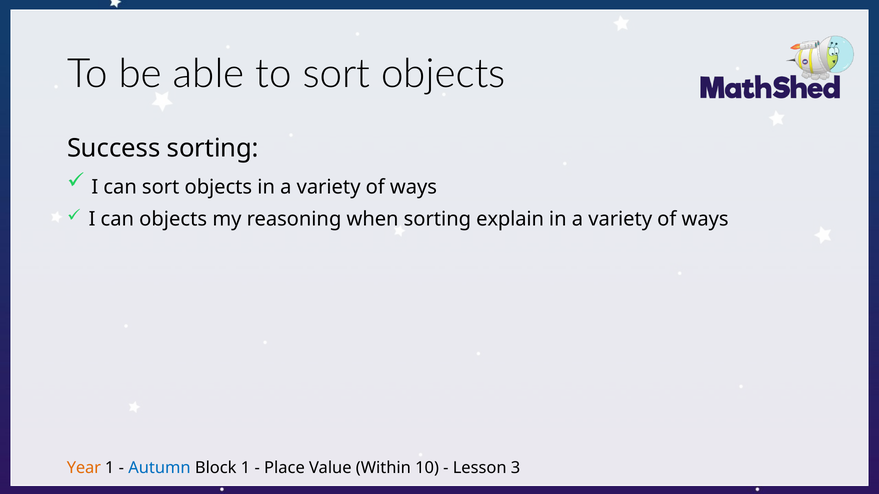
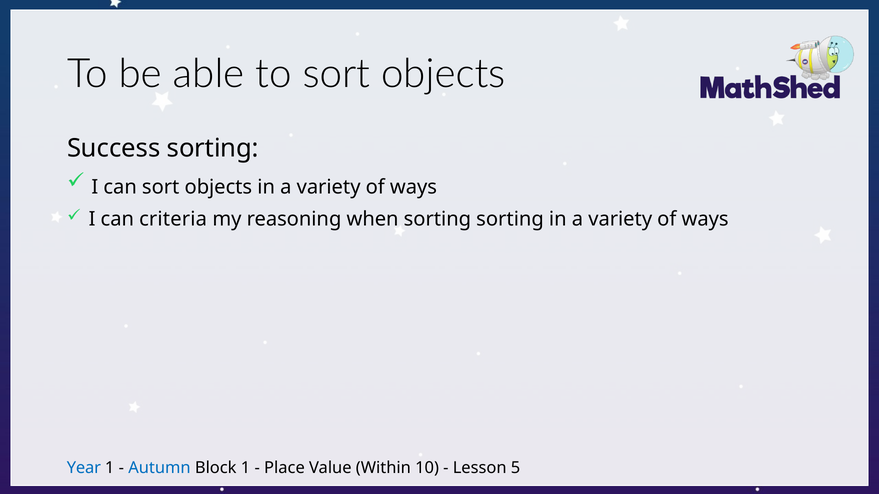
can objects: objects -> criteria
sorting explain: explain -> sorting
Year colour: orange -> blue
3: 3 -> 5
